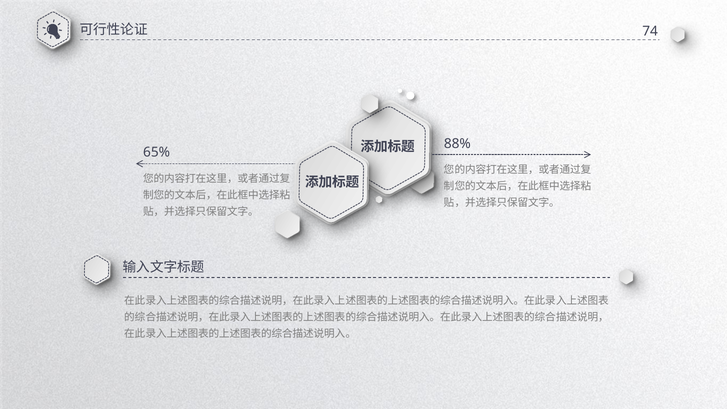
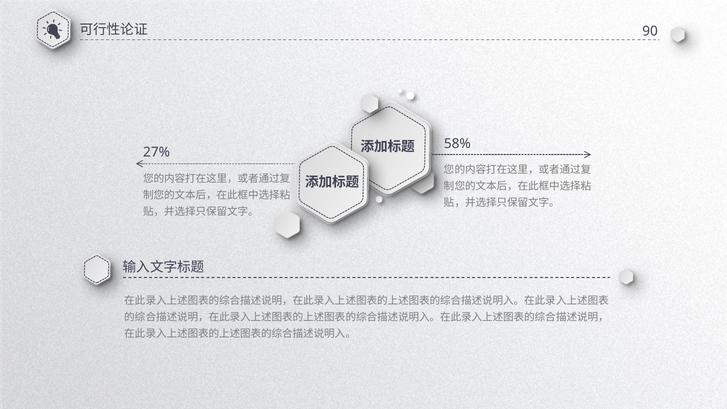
74: 74 -> 90
88%: 88% -> 58%
65%: 65% -> 27%
